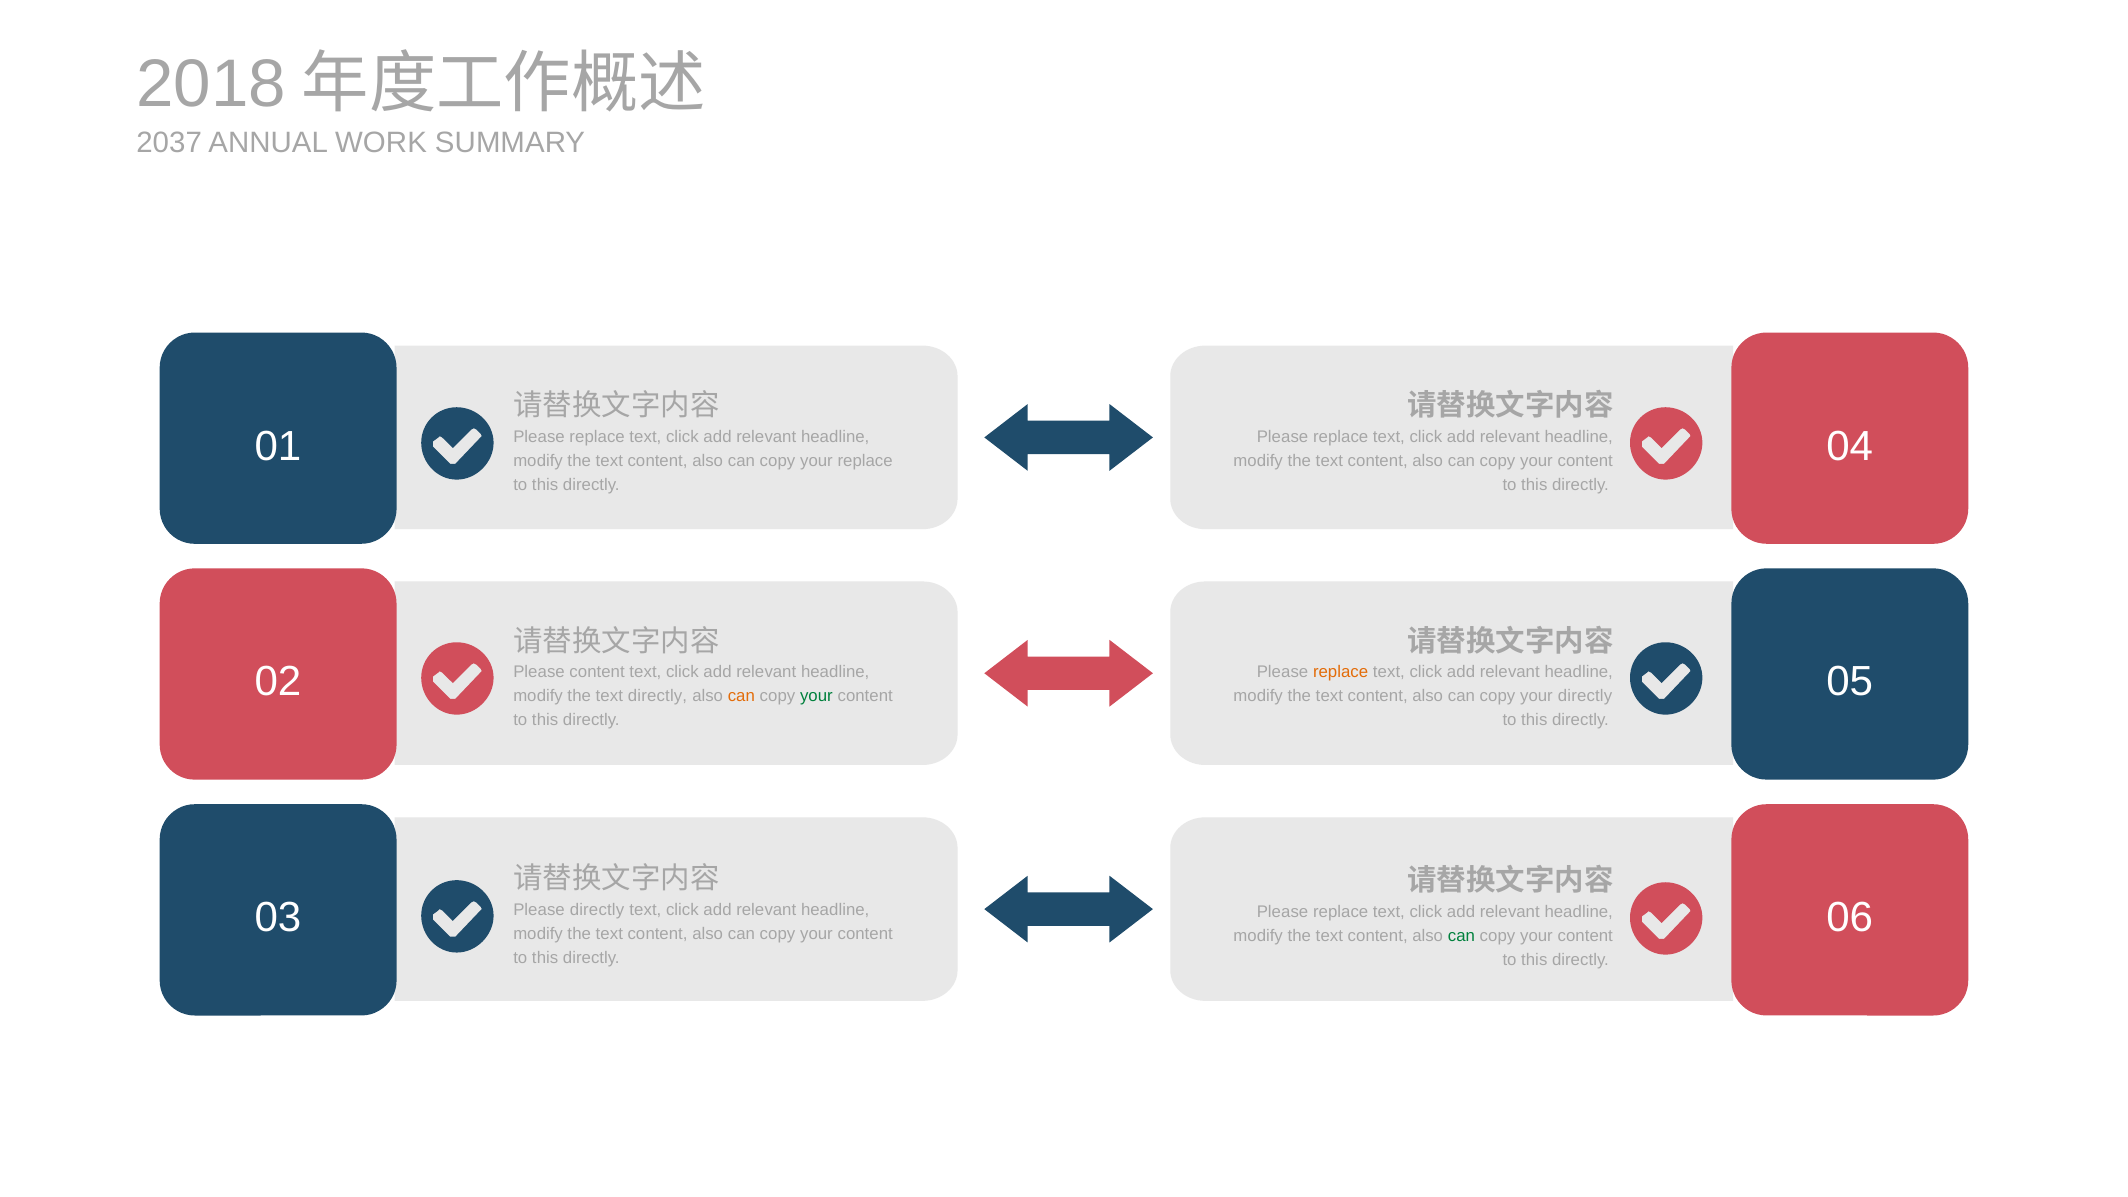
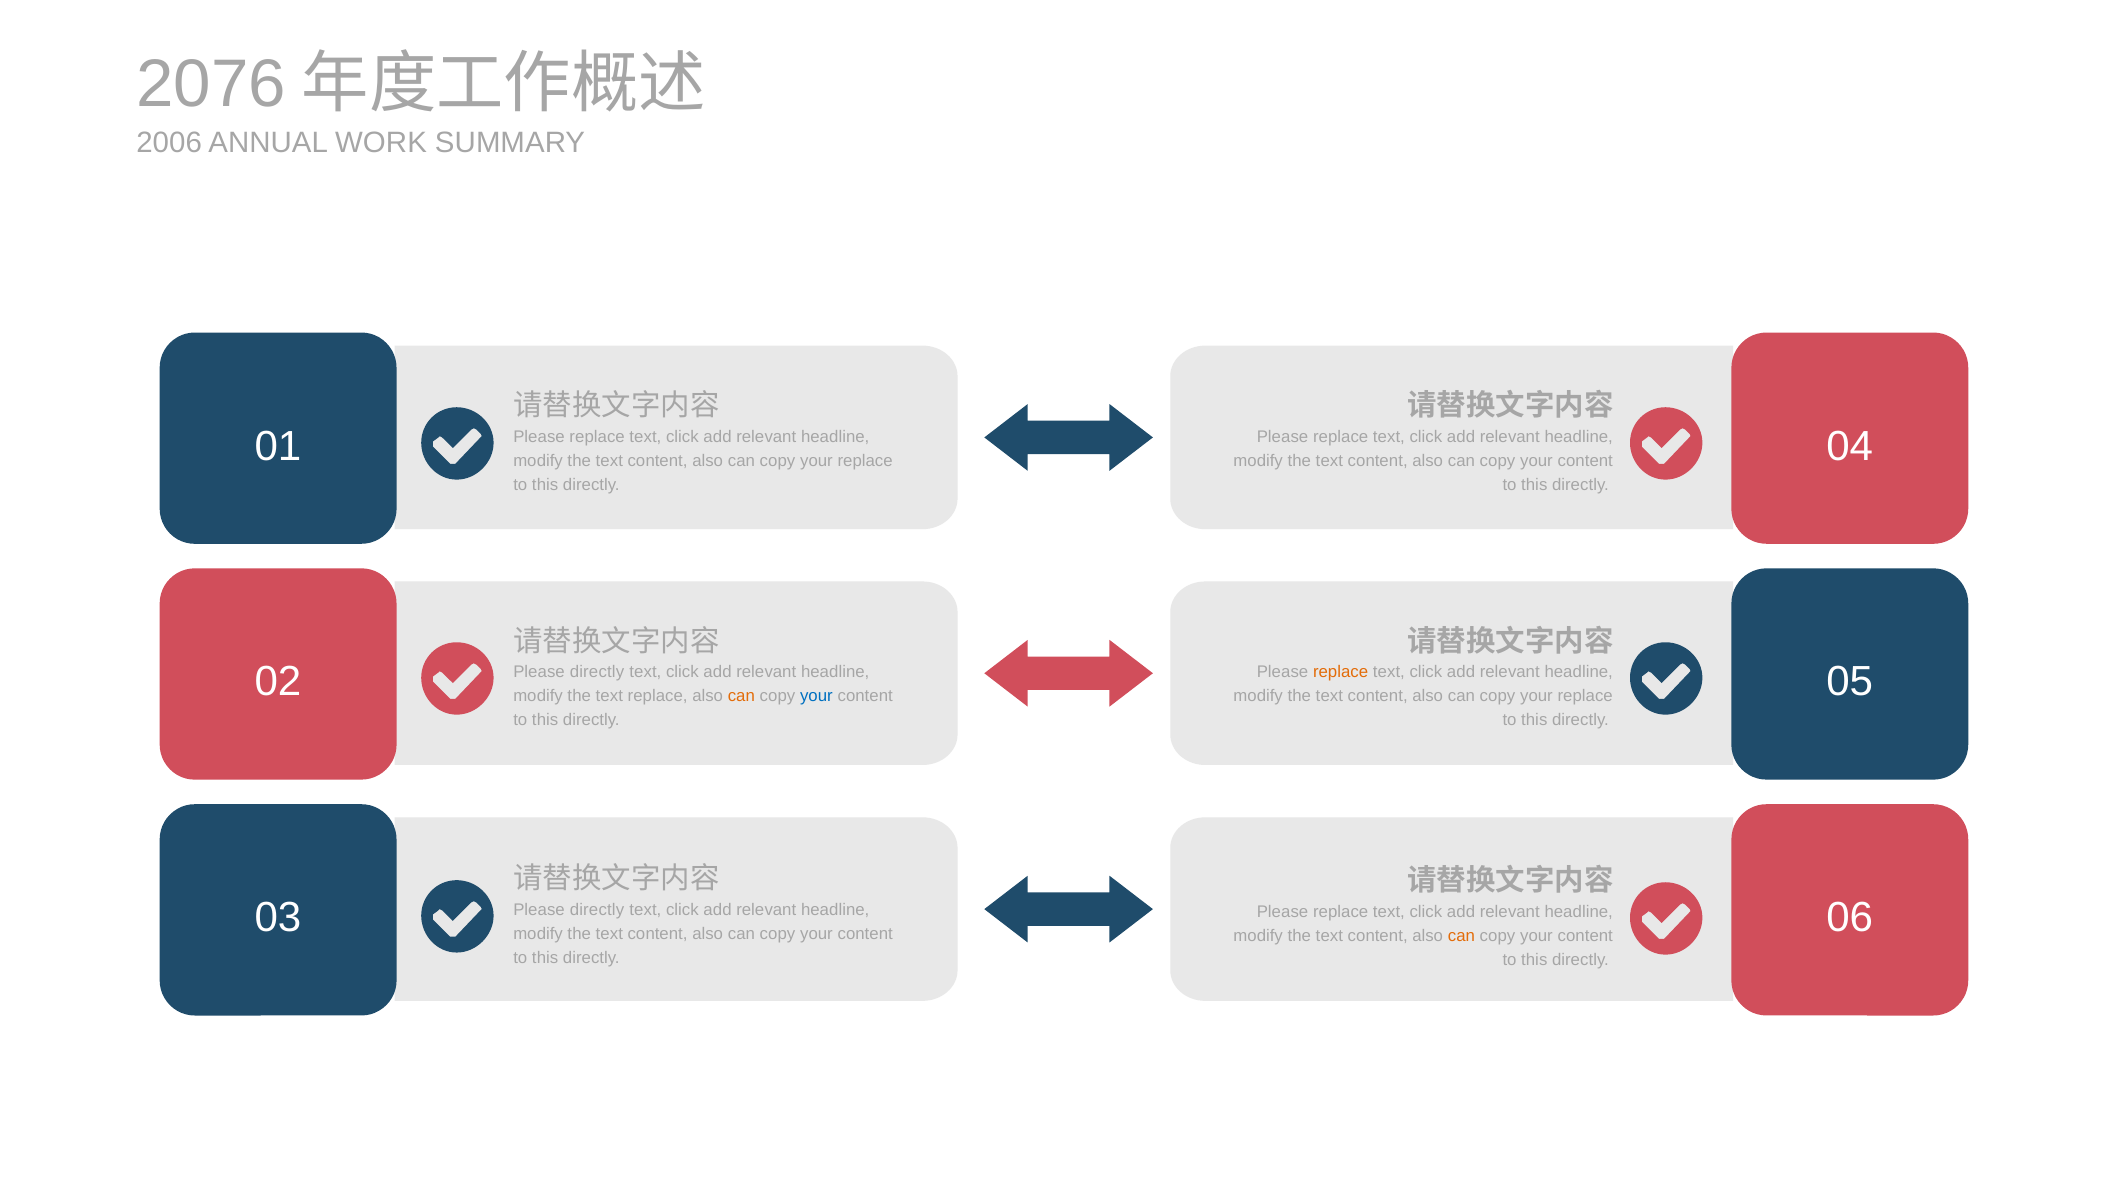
2018: 2018 -> 2076
2037: 2037 -> 2006
content at (597, 672): content -> directly
text directly: directly -> replace
your at (816, 696) colour: green -> blue
directly at (1585, 696): directly -> replace
can at (1461, 936) colour: green -> orange
